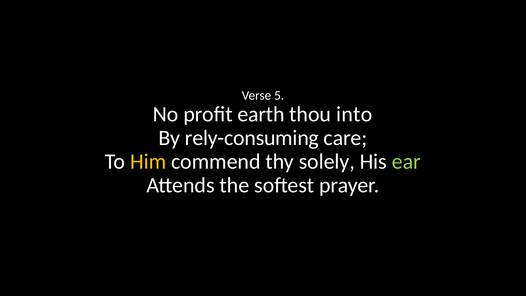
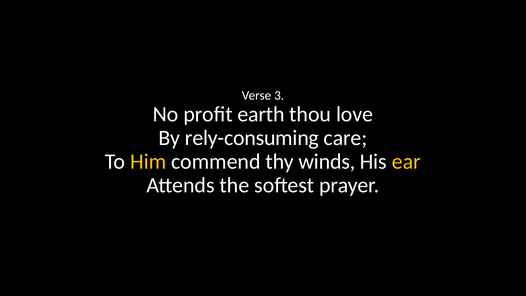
5: 5 -> 3
into: into -> love
solely: solely -> winds
ear colour: light green -> yellow
